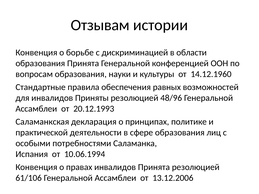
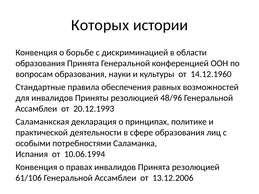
Отзывам: Отзывам -> Которых
